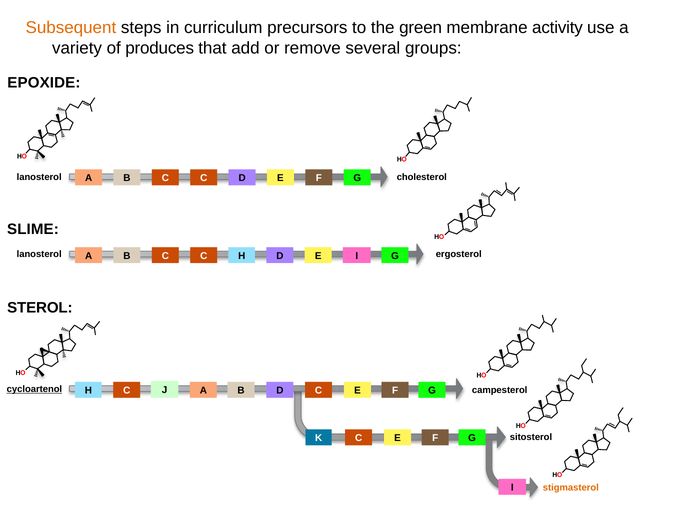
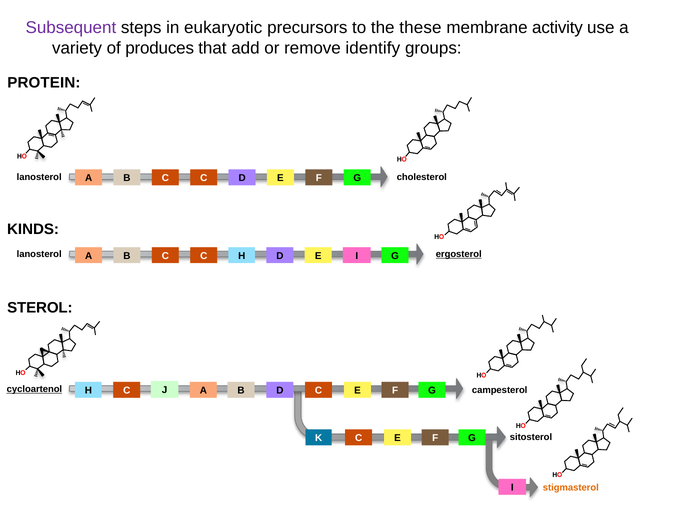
Subsequent colour: orange -> purple
curriculum: curriculum -> eukaryotic
green: green -> these
several: several -> identify
EPOXIDE: EPOXIDE -> PROTEIN
SLIME: SLIME -> KINDS
ergosterol underline: none -> present
